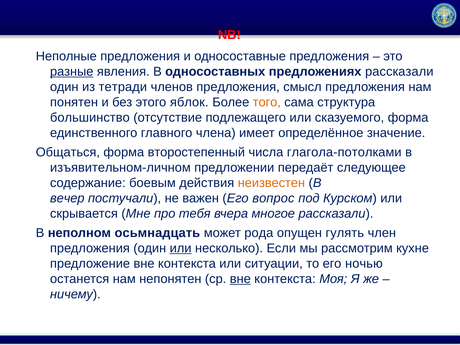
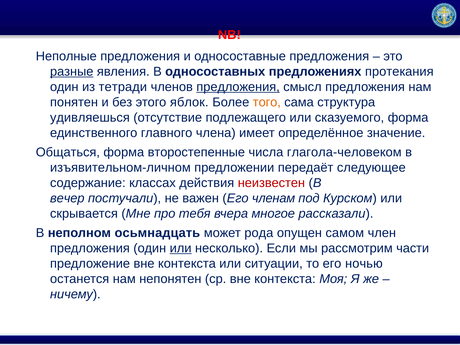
предложениях рассказали: рассказали -> протекания
предложения at (238, 87) underline: none -> present
большинство: большинство -> удивляешься
второстепенный: второстепенный -> второстепенные
глагола-потолками: глагола-потолками -> глагола-человеком
боевым: боевым -> классах
неизвестен colour: orange -> red
вопрос: вопрос -> членам
гулять: гулять -> самом
кухне: кухне -> части
вне at (240, 279) underline: present -> none
